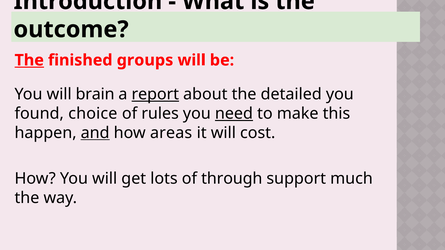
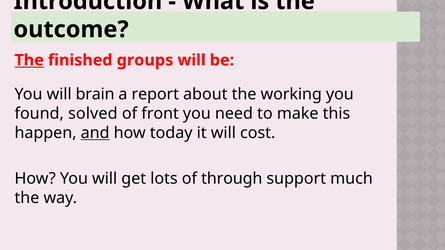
report underline: present -> none
detailed: detailed -> working
choice: choice -> solved
rules: rules -> front
need underline: present -> none
areas: areas -> today
